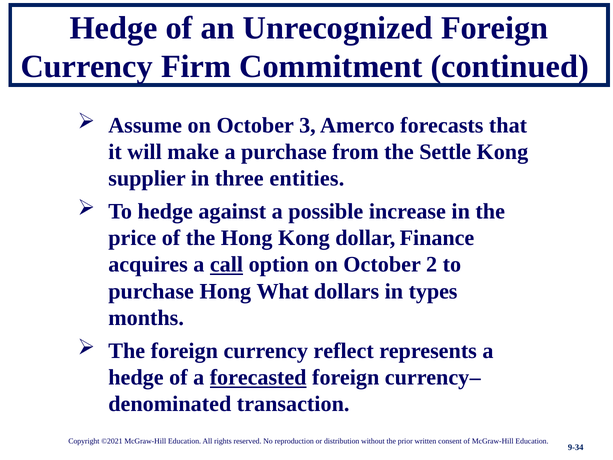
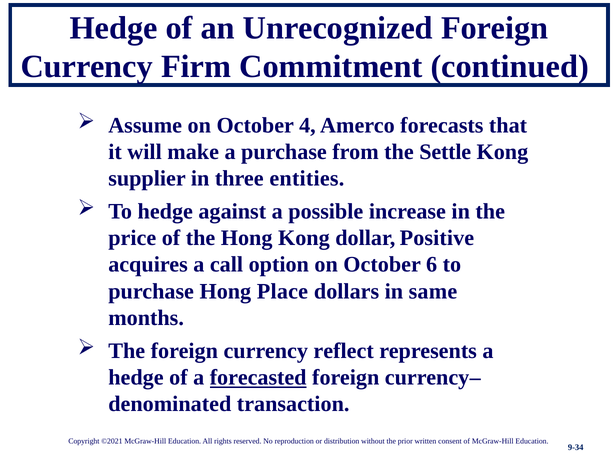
3: 3 -> 4
Finance: Finance -> Positive
call underline: present -> none
2: 2 -> 6
What: What -> Place
types: types -> same
